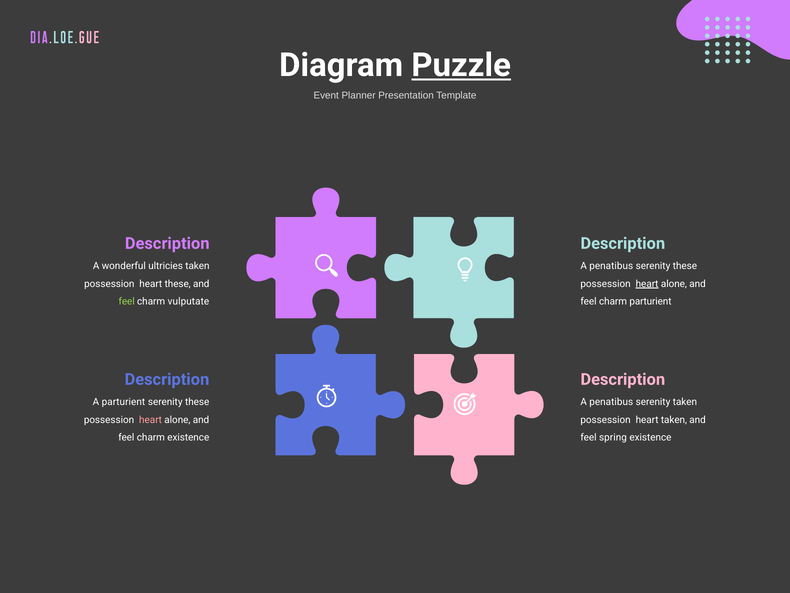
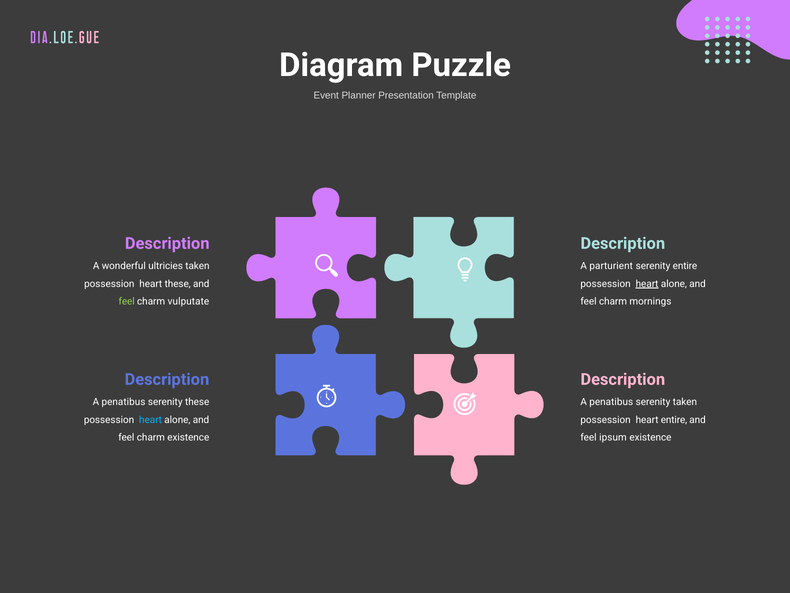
Puzzle underline: present -> none
penatibus at (611, 266): penatibus -> parturient
these at (685, 266): these -> entire
charm parturient: parturient -> mornings
parturient at (123, 402): parturient -> penatibus
heart at (150, 419) colour: pink -> light blue
heart taken: taken -> entire
spring: spring -> ipsum
